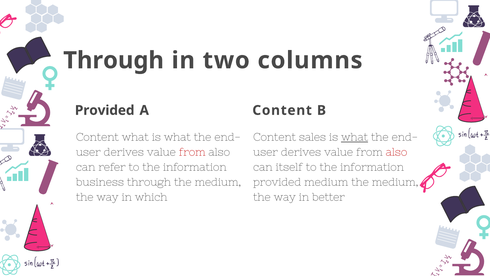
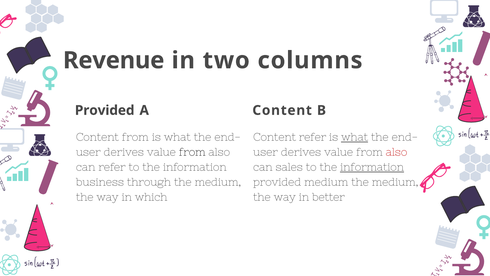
Through at (114, 60): Through -> Revenue
Content what: what -> from
Content sales: sales -> refer
from at (192, 152) colour: red -> black
itself: itself -> sales
information at (372, 167) underline: none -> present
